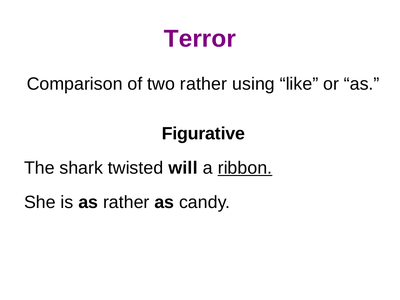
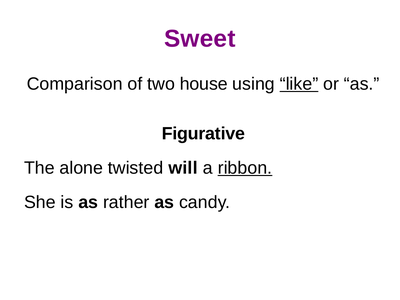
Terror: Terror -> Sweet
two rather: rather -> house
like underline: none -> present
shark: shark -> alone
